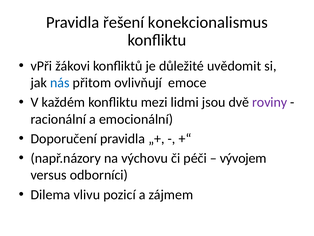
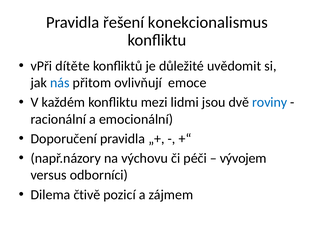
žákovi: žákovi -> dítěte
roviny colour: purple -> blue
vlivu: vlivu -> čtivě
